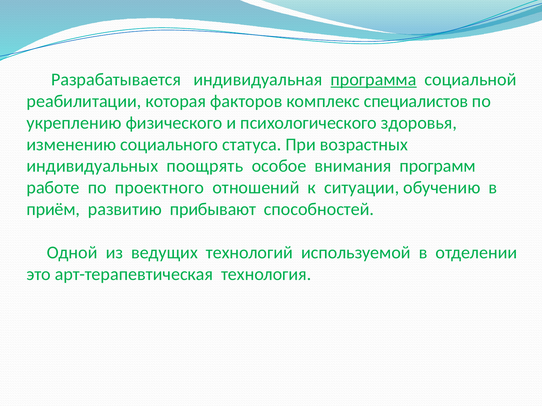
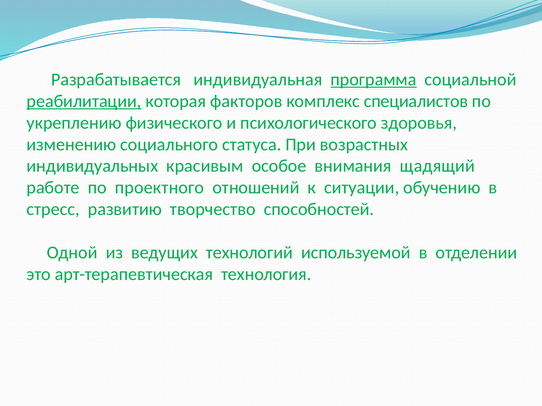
реабилитации underline: none -> present
поощрять: поощрять -> красивым
программ: программ -> щадящий
приём: приём -> стресс
прибывают: прибывают -> творчество
